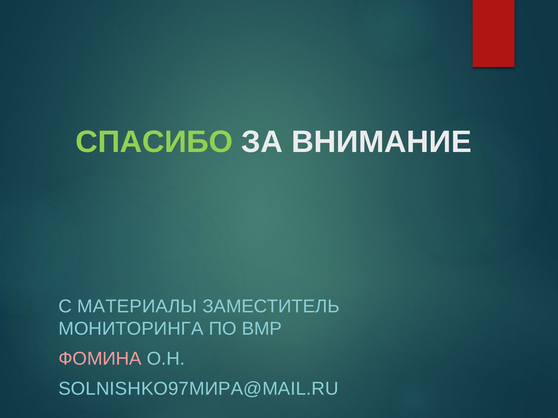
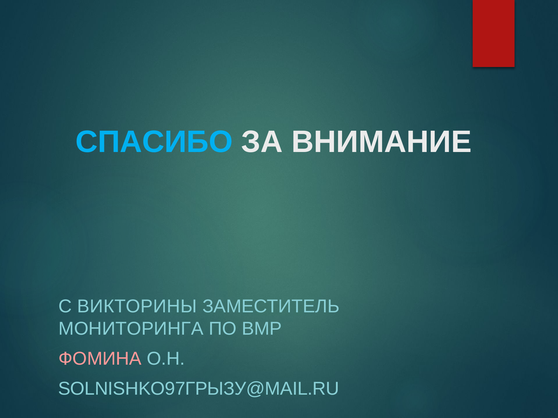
СПАСИБО colour: light green -> light blue
МАТЕРИАЛЫ: МАТЕРИАЛЫ -> ВИКТОРИНЫ
SOLNISHKO97МИРА@MAIL.RU: SOLNISHKO97МИРА@MAIL.RU -> SOLNISHKO97ГРЫЗУ@MAIL.RU
